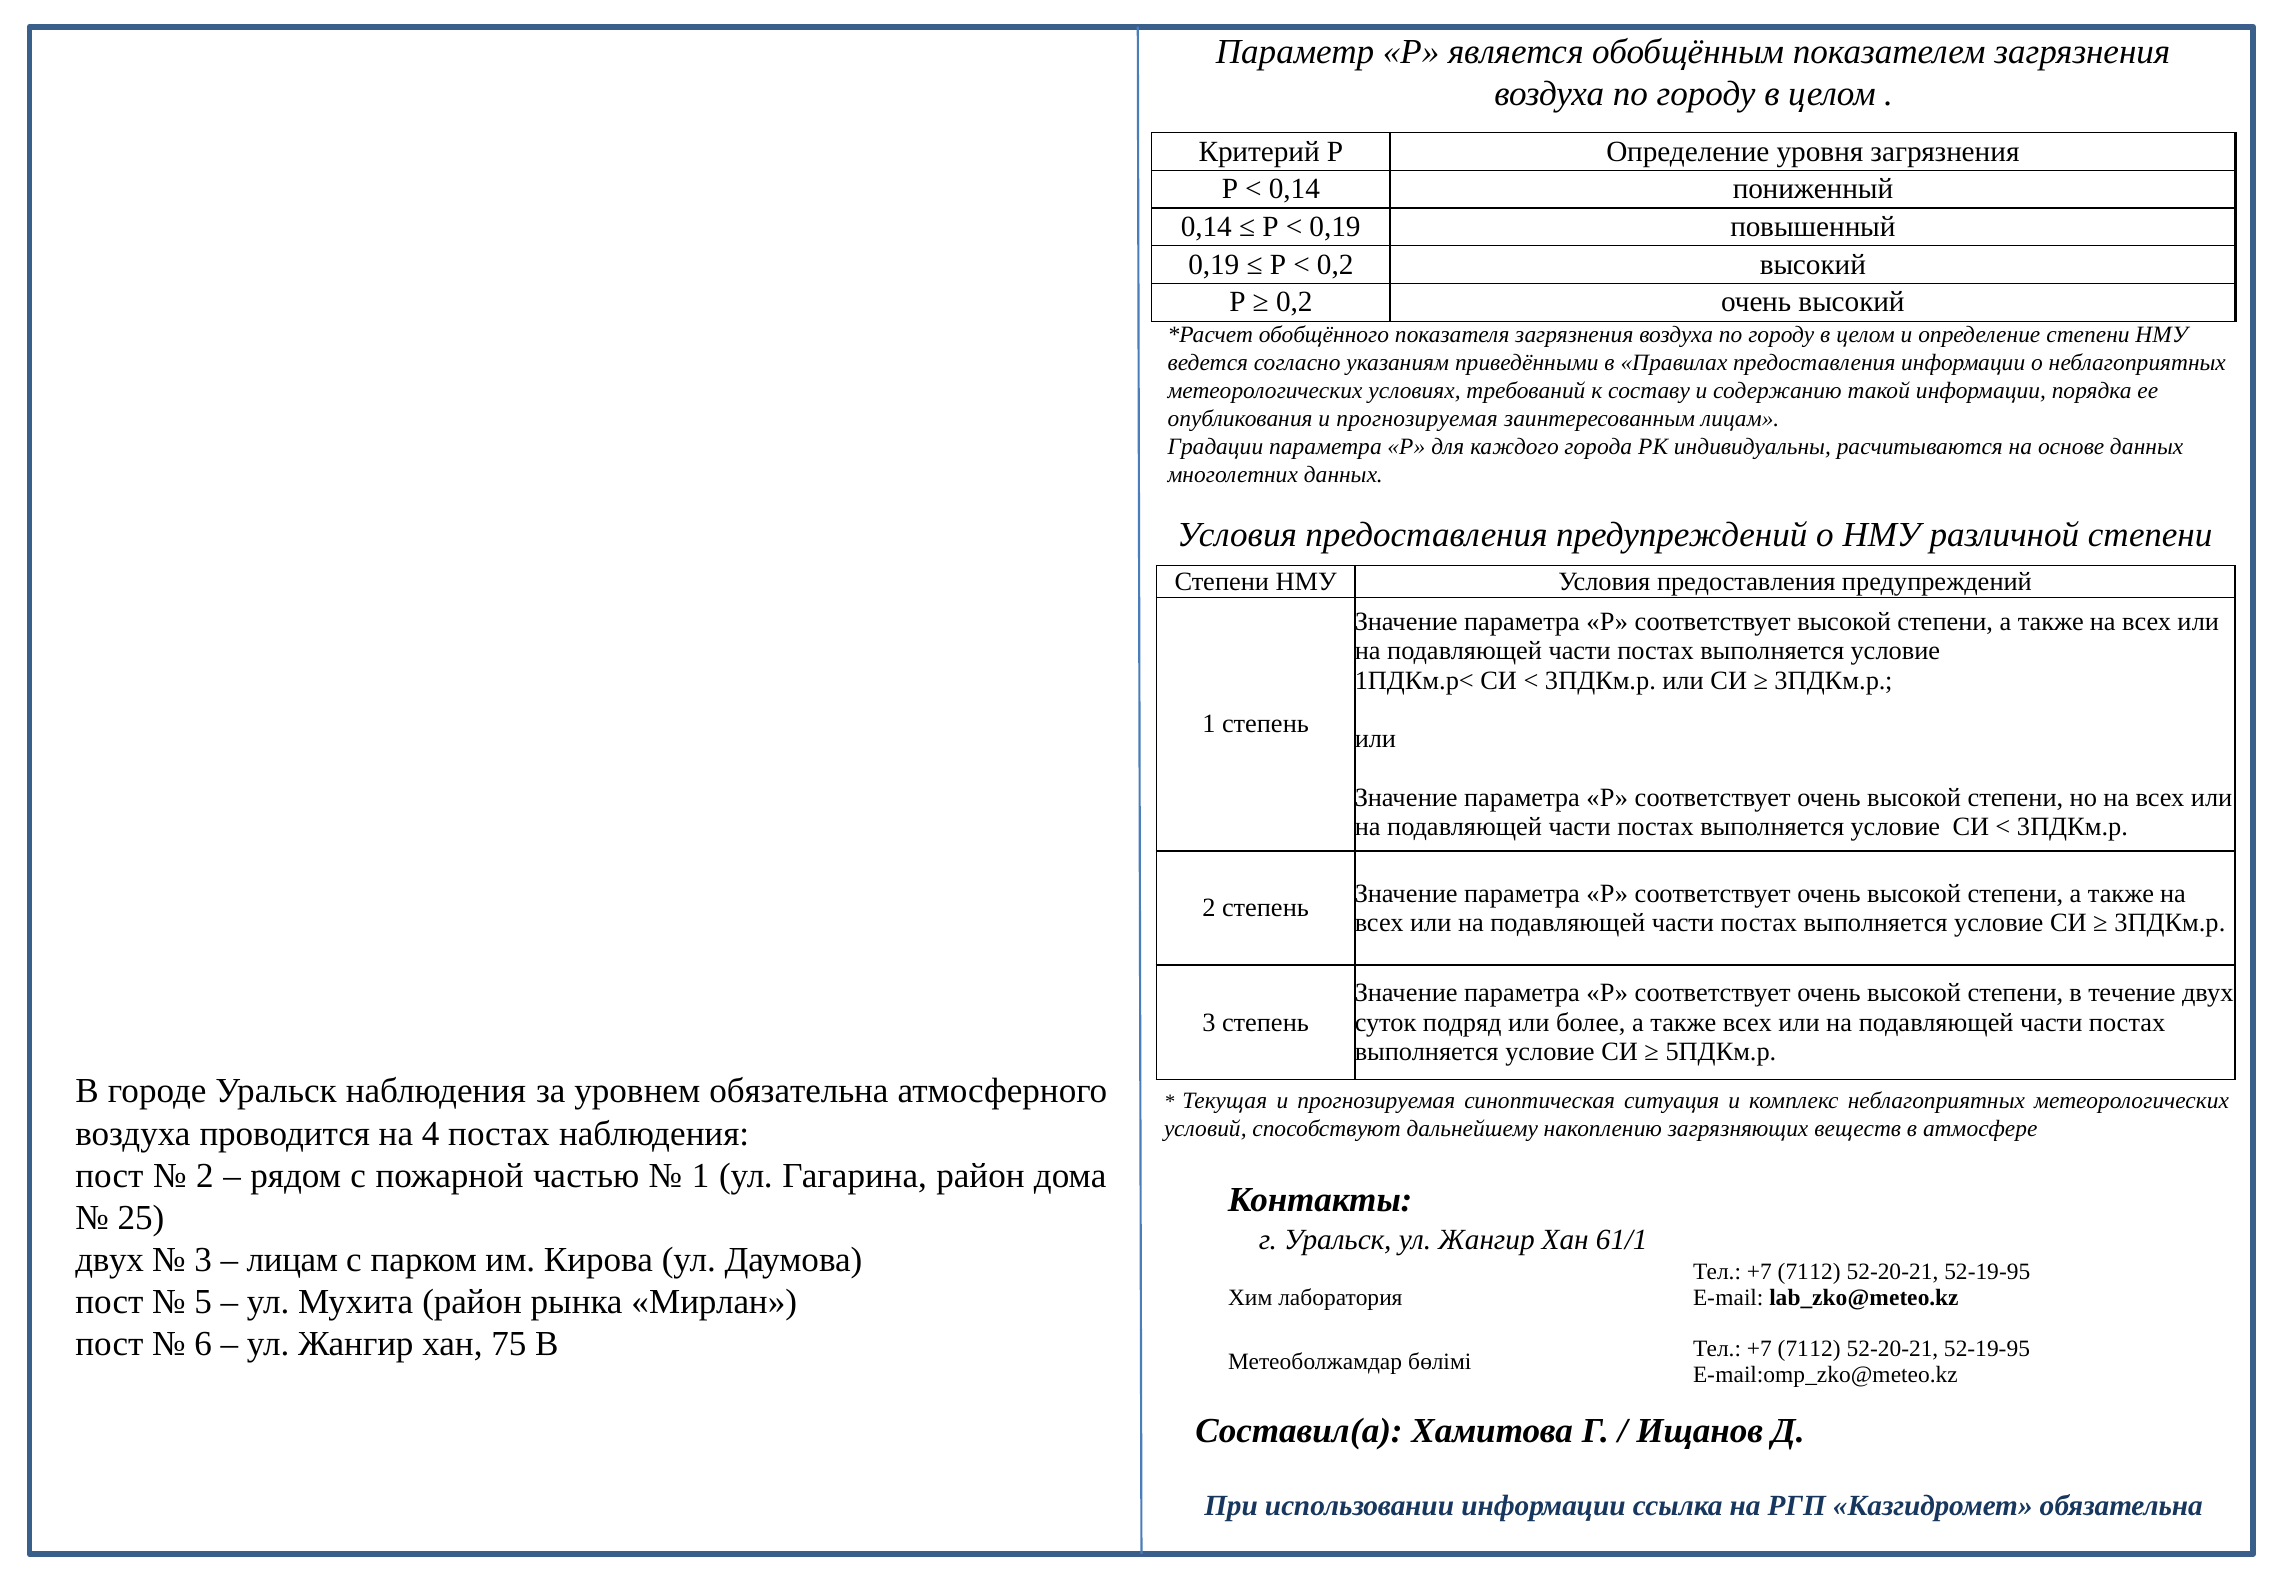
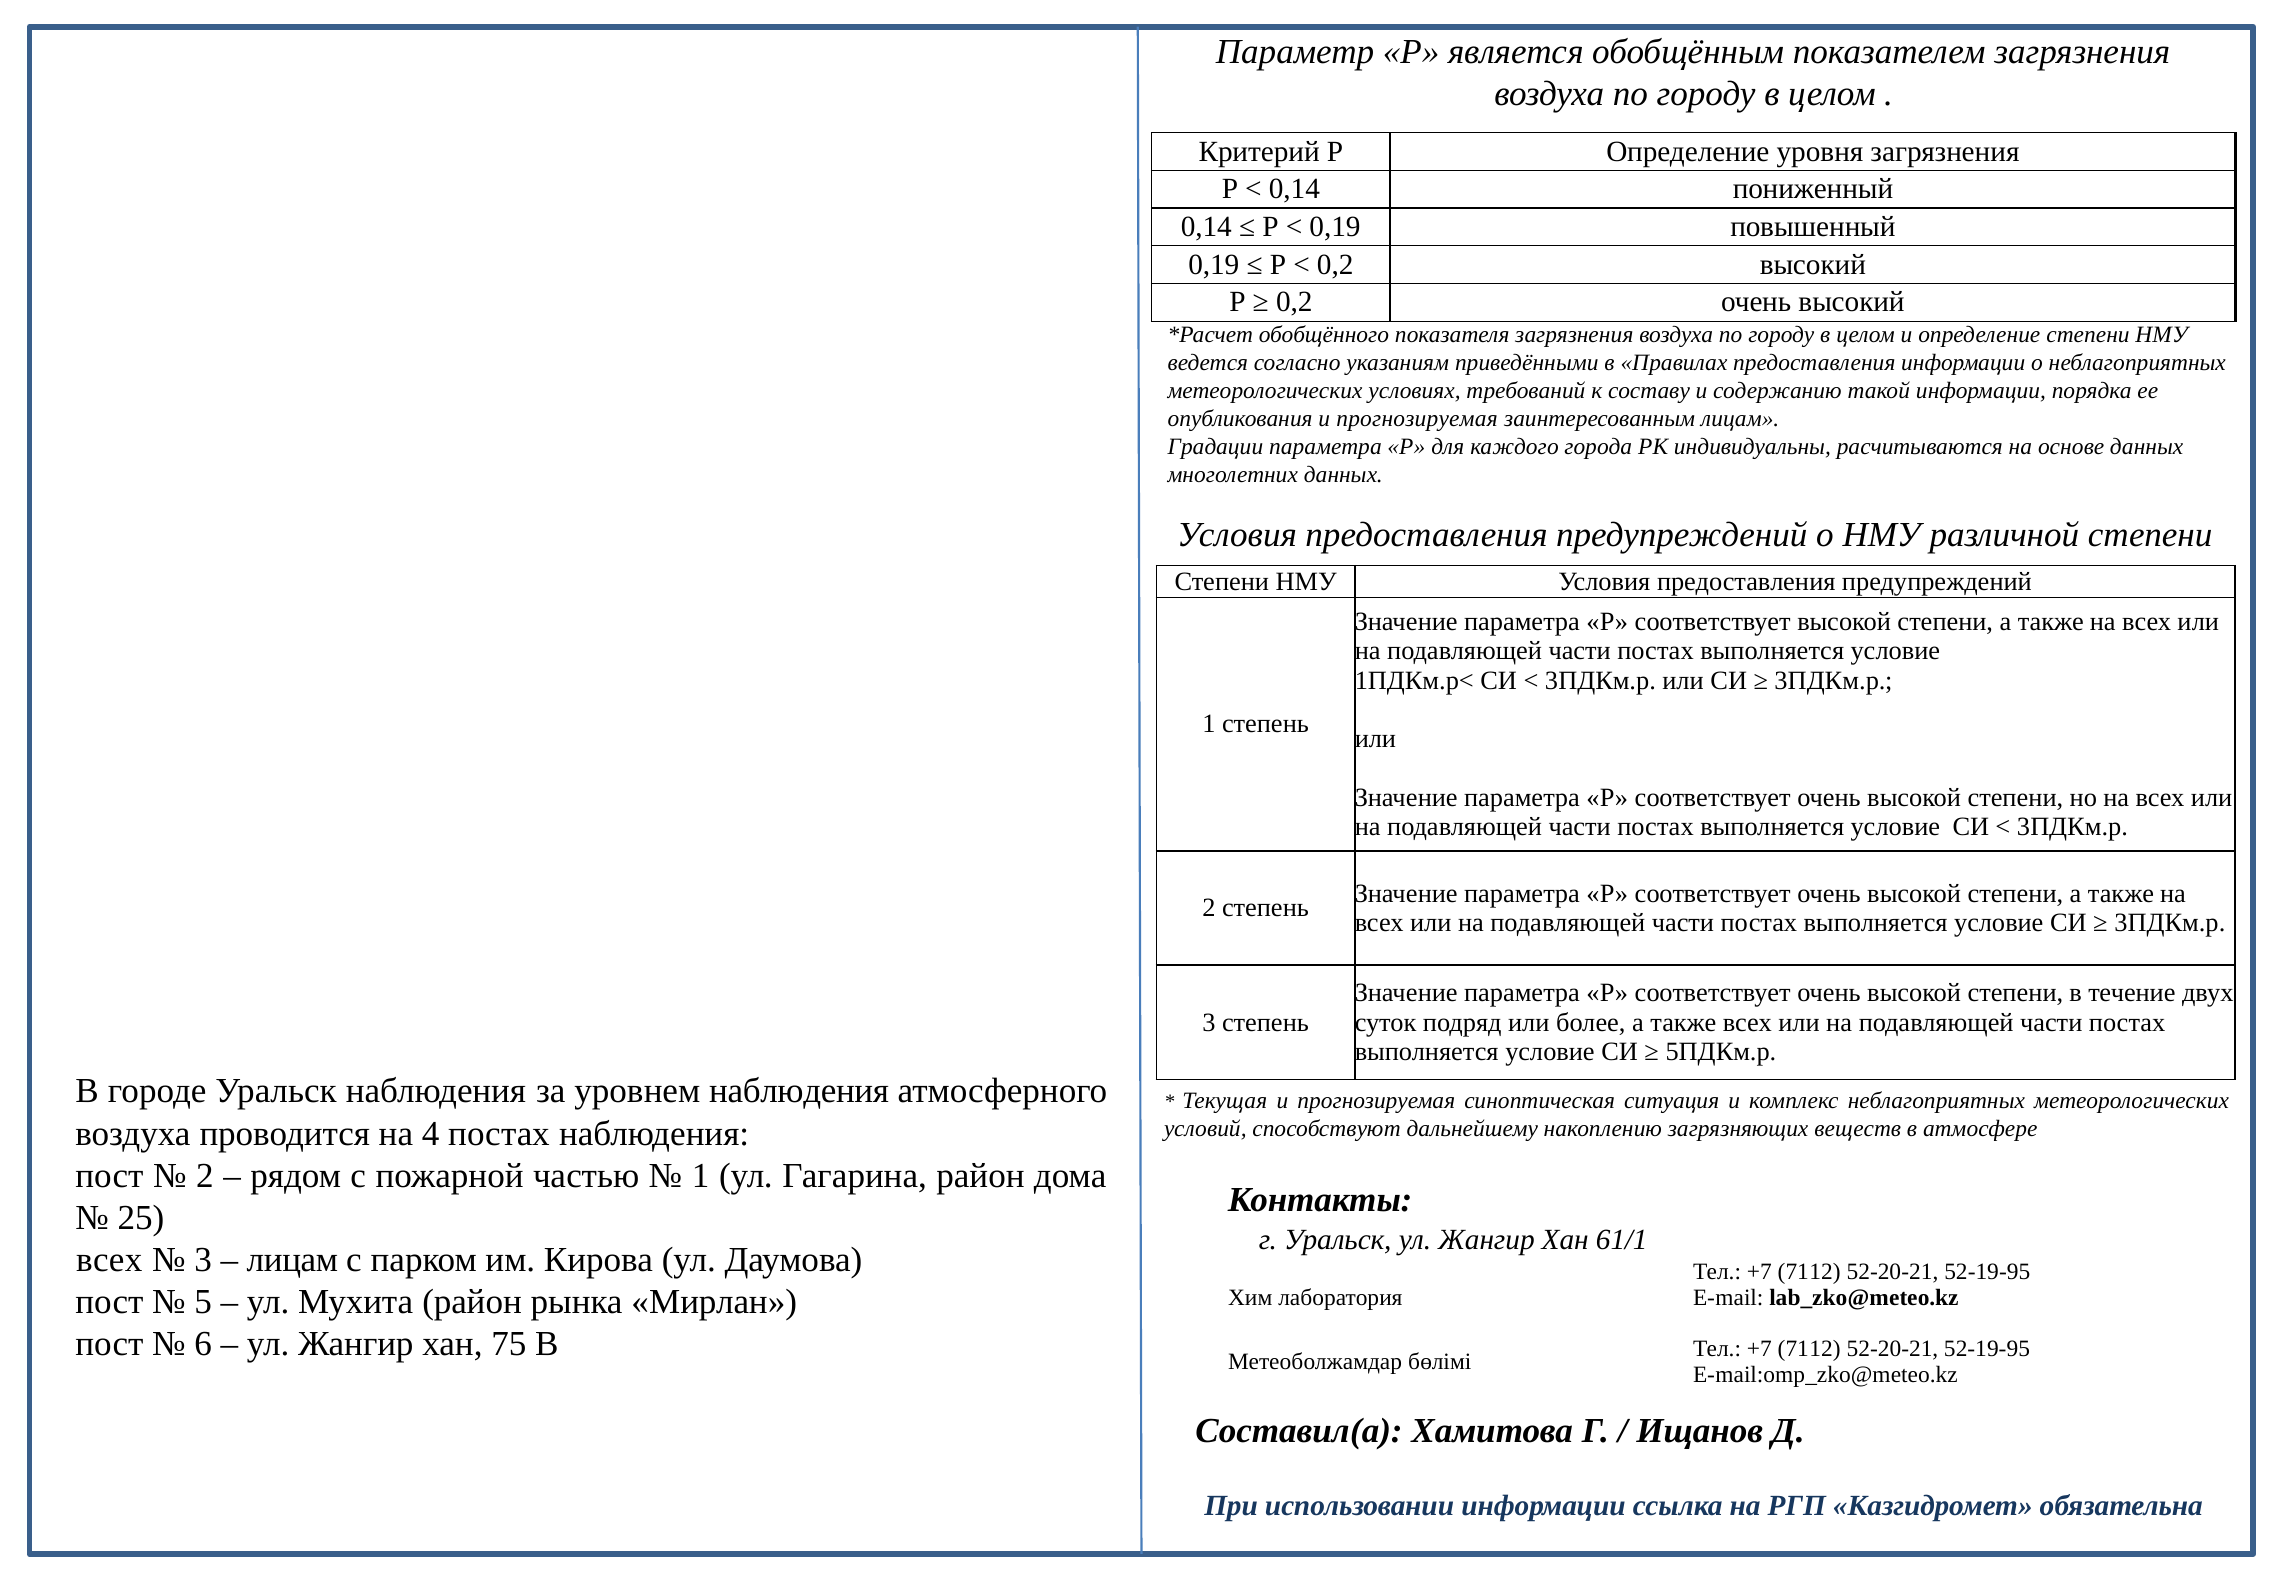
уровнем обязательна: обязательна -> наблюдения
двух at (110, 1260): двух -> всех
